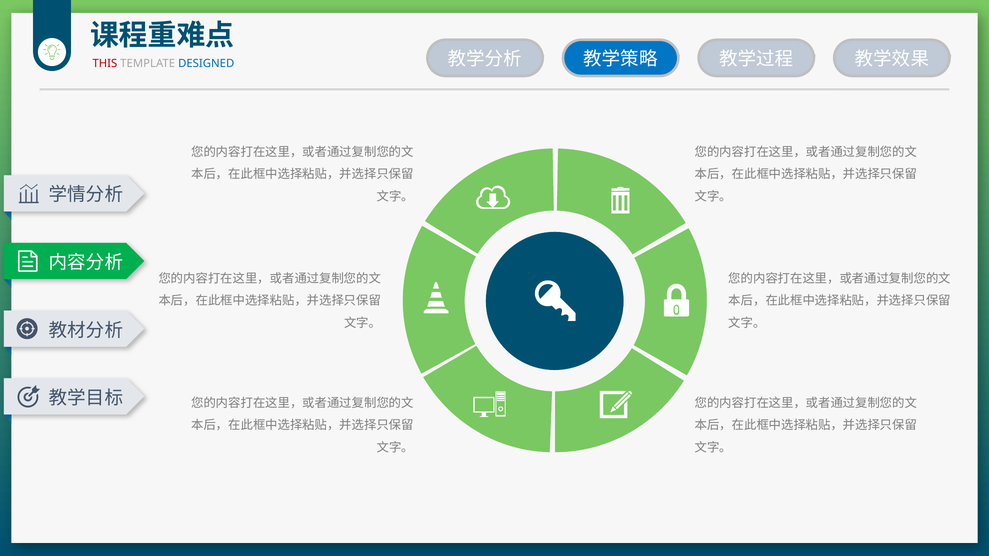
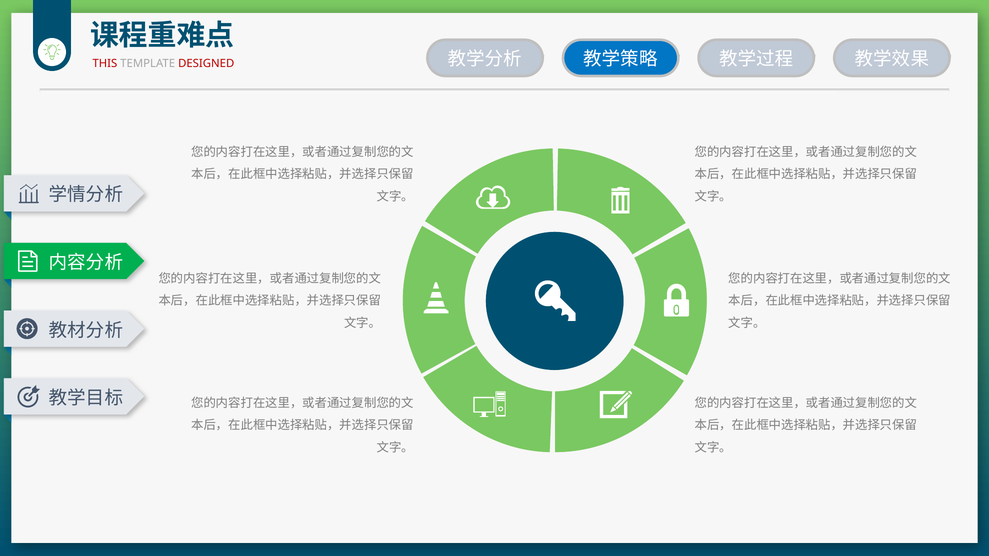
DESIGNED colour: blue -> red
